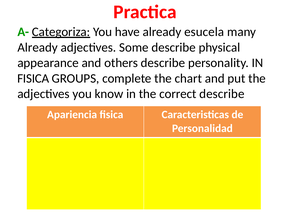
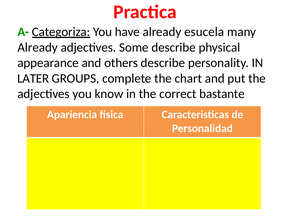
FISICA at (33, 78): FISICA -> LATER
correct describe: describe -> bastante
